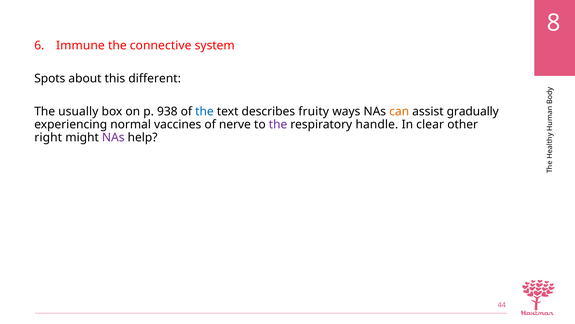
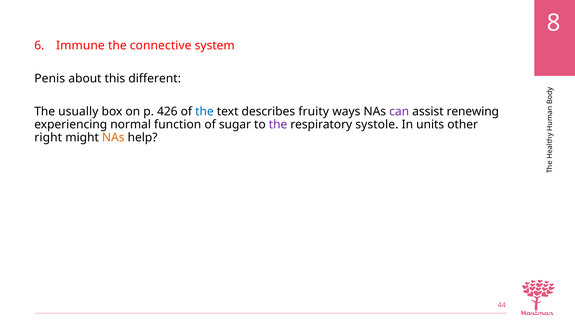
Spots: Spots -> Penis
938: 938 -> 426
can colour: orange -> purple
gradually: gradually -> renewing
vaccines: vaccines -> function
nerve: nerve -> sugar
handle: handle -> systole
clear: clear -> units
NAs at (113, 137) colour: purple -> orange
